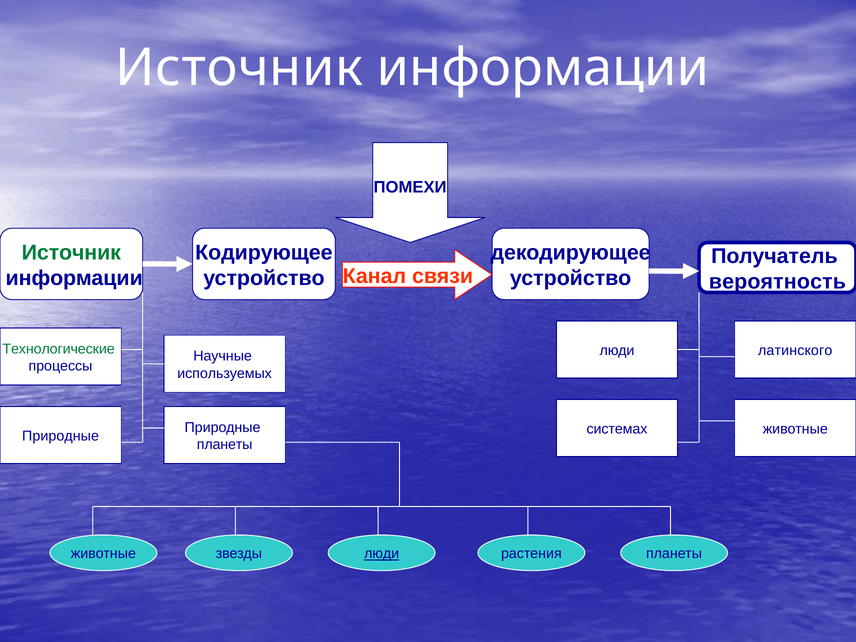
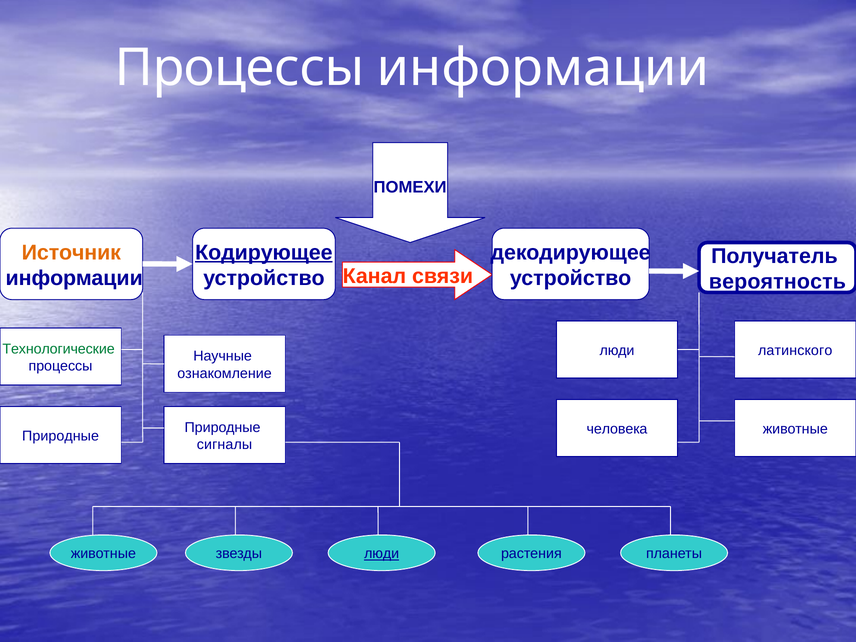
Источник at (239, 68): Источник -> Процессы
Источник at (71, 253) colour: green -> orange
Кодирующее underline: none -> present
используемых: используемых -> ознакомление
системах: системах -> человека
планеты at (225, 445): планеты -> сигналы
